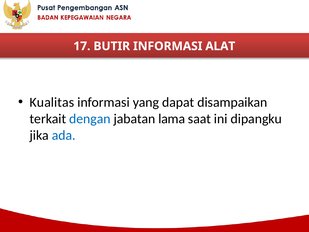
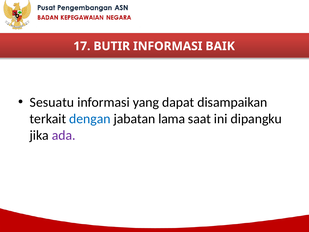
ALAT: ALAT -> BAIK
Kualitas: Kualitas -> Sesuatu
ada colour: blue -> purple
